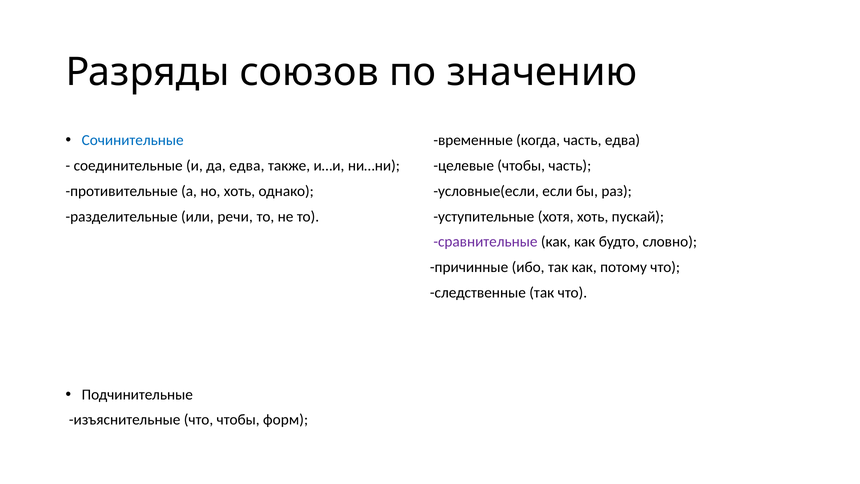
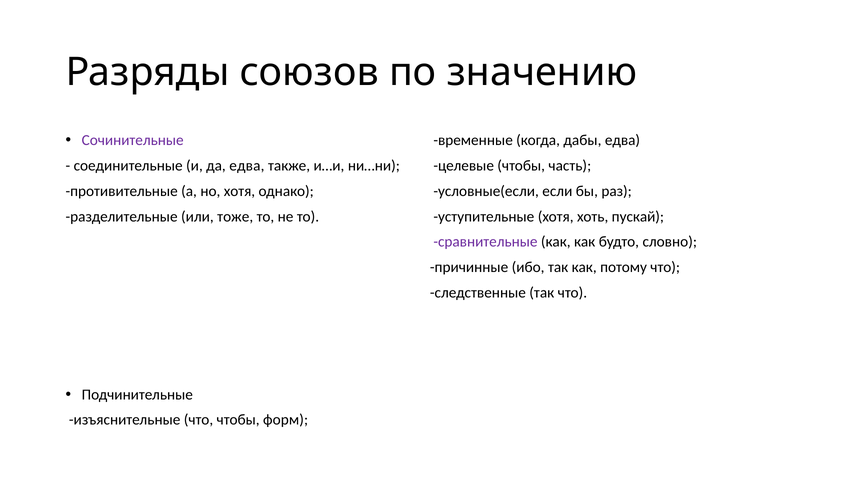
Сочинительные colour: blue -> purple
когда часть: часть -> дабы
но хоть: хоть -> хотя
речи: речи -> тоже
